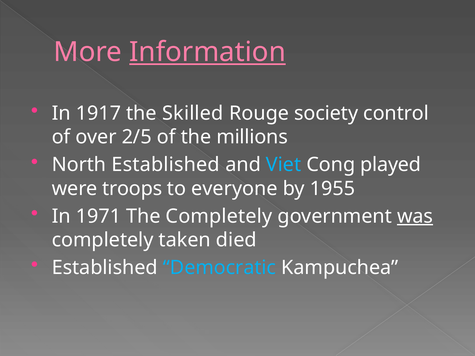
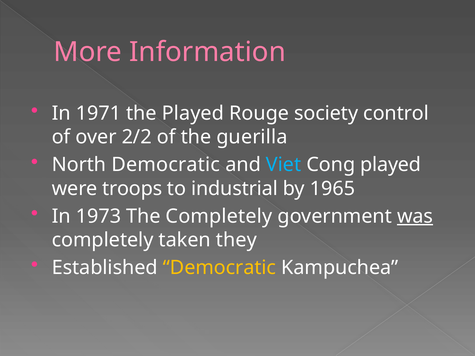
Information underline: present -> none
1917: 1917 -> 1971
the Skilled: Skilled -> Played
2/5: 2/5 -> 2/2
millions: millions -> guerilla
North Established: Established -> Democratic
everyone: everyone -> industrial
1955: 1955 -> 1965
1971: 1971 -> 1973
died: died -> they
Democratic at (219, 268) colour: light blue -> yellow
